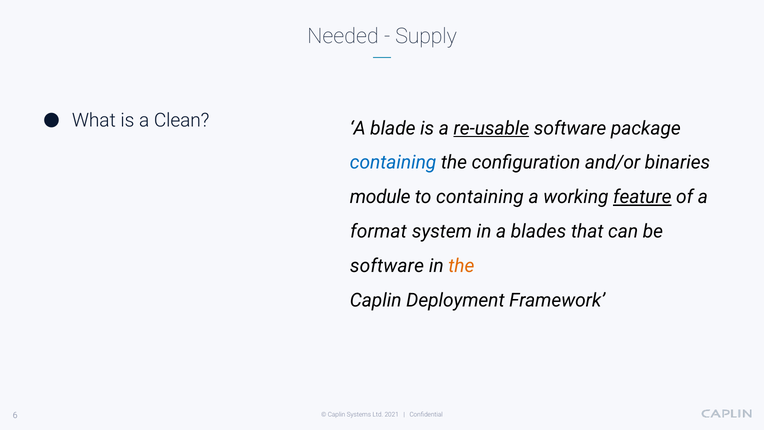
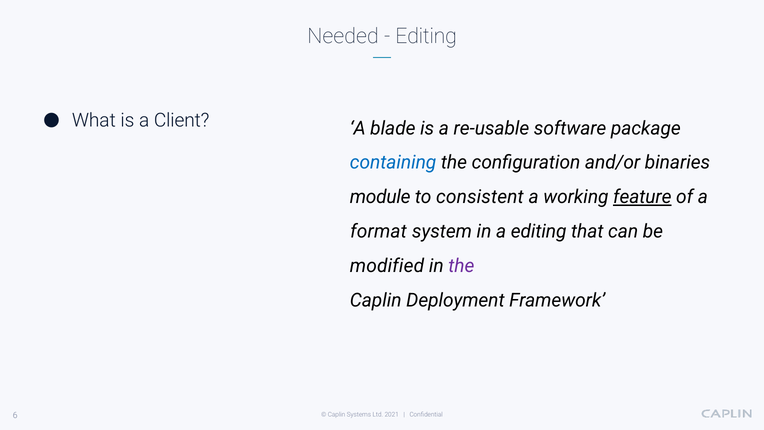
Supply at (426, 36): Supply -> Editing
Clean: Clean -> Client
re-usable underline: present -> none
to containing: containing -> consistent
a blades: blades -> editing
software at (387, 266): software -> modified
the at (461, 266) colour: orange -> purple
